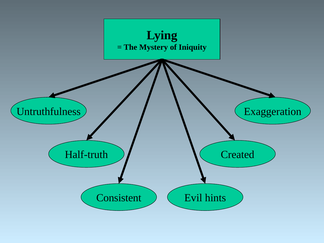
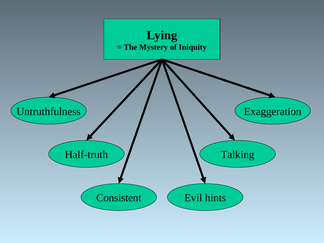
Created: Created -> Talking
